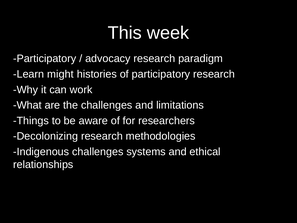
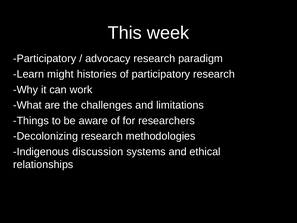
Indigenous challenges: challenges -> discussion
